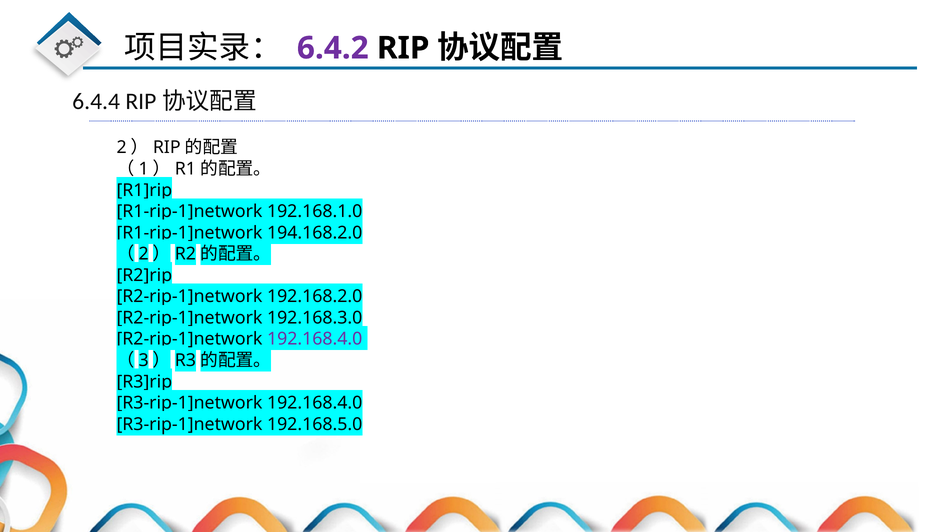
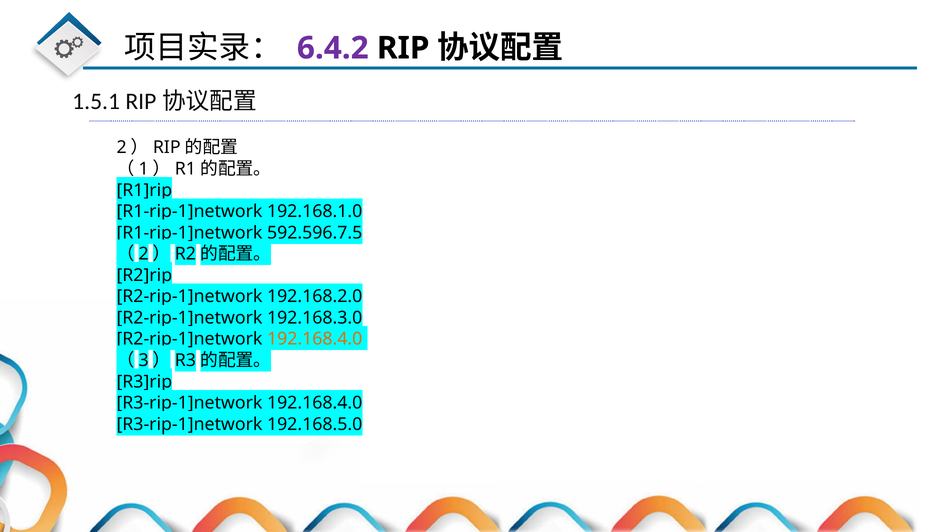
6.4.4: 6.4.4 -> 1.5.1
194.168.2.0: 194.168.2.0 -> 592.596.7.5
192.168.4.0 at (315, 339) colour: purple -> orange
